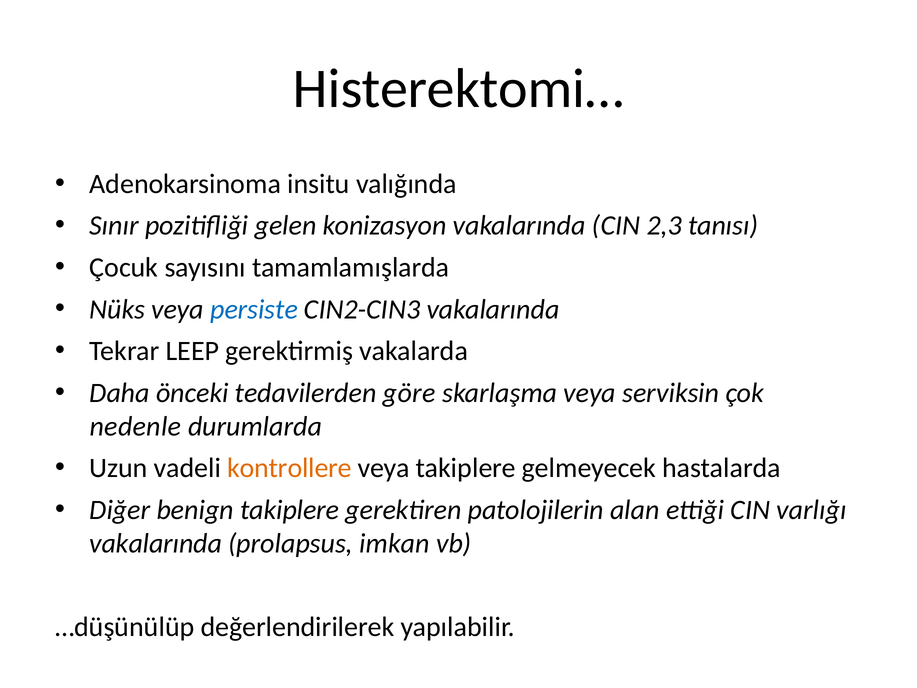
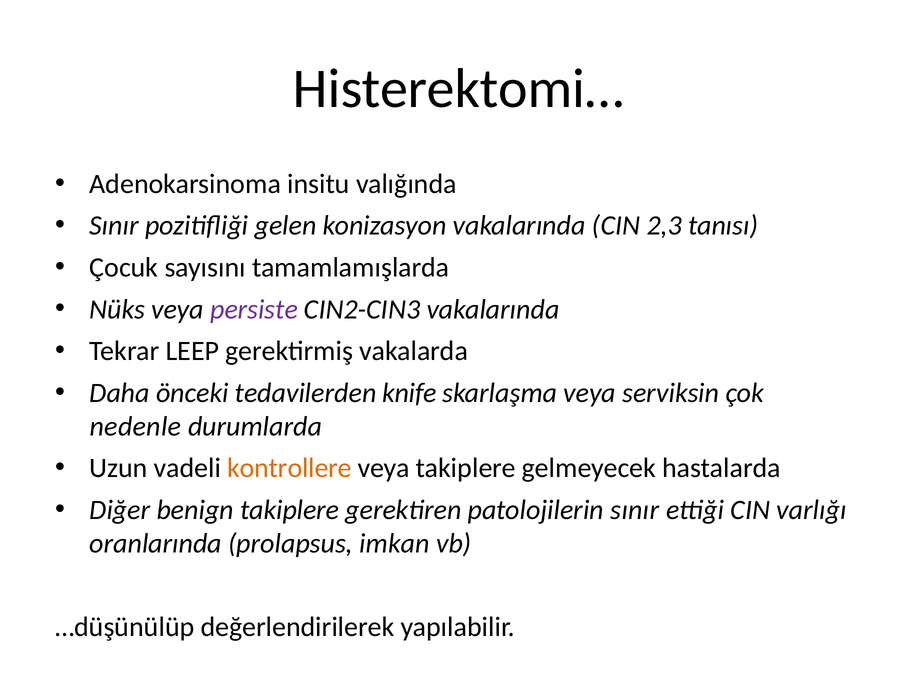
persiste colour: blue -> purple
göre: göre -> knife
patolojilerin alan: alan -> sınır
vakalarında at (156, 543): vakalarında -> oranlarında
